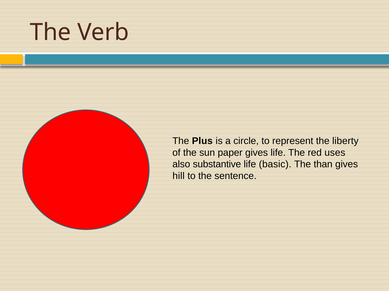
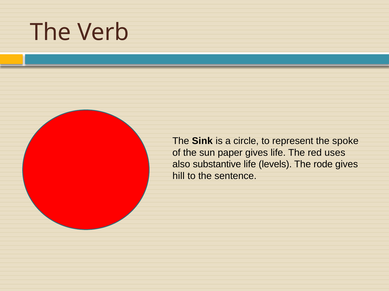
Plus: Plus -> Sink
liberty: liberty -> spoke
basic: basic -> levels
than: than -> rode
